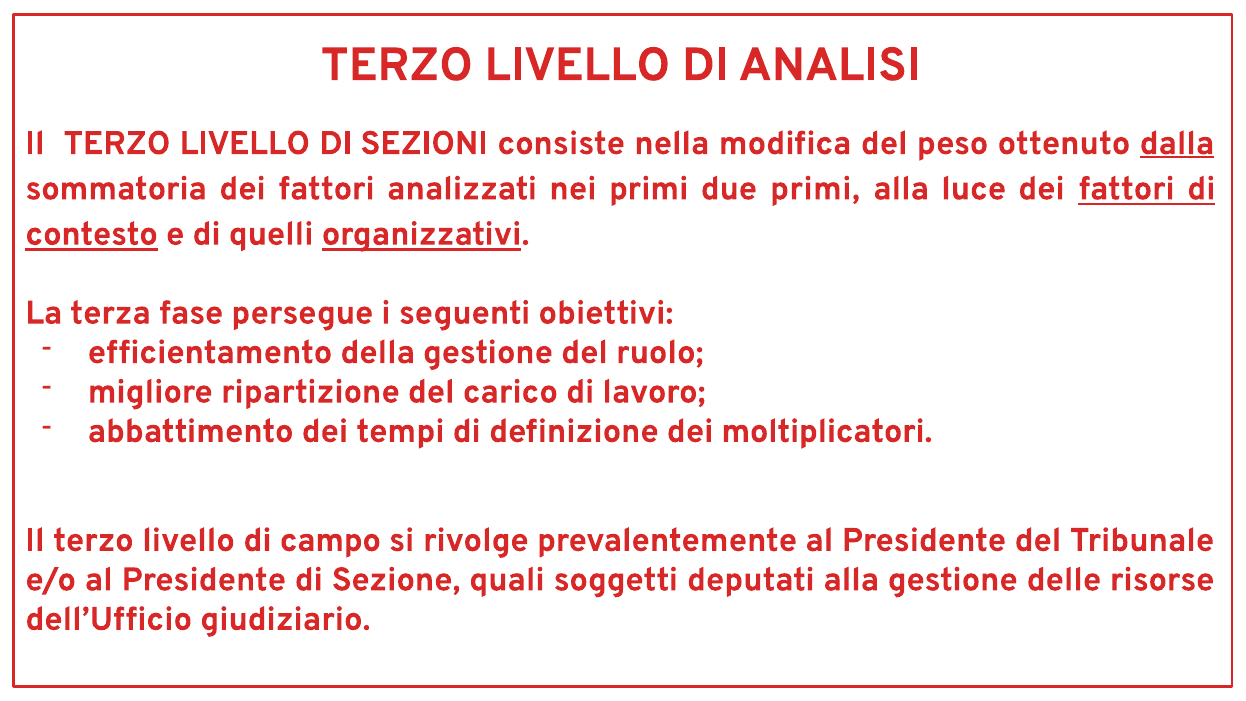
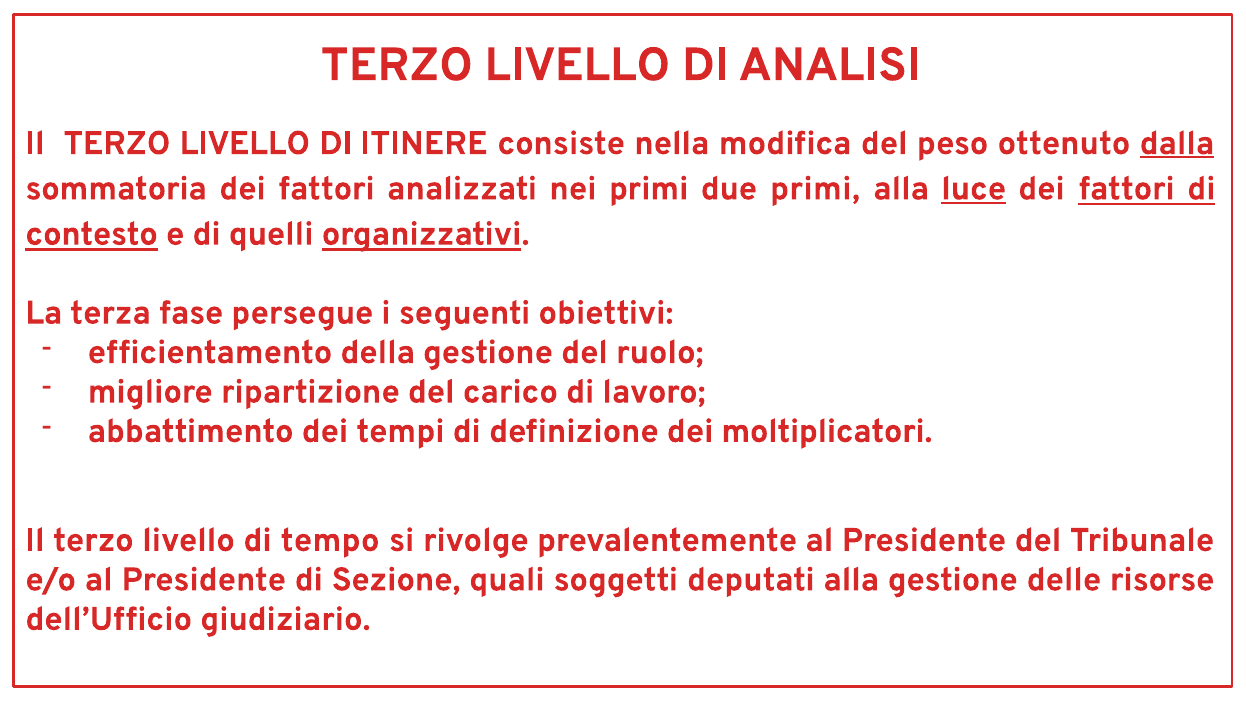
SEZIONI: SEZIONI -> ITINERE
luce underline: none -> present
campo: campo -> tempo
